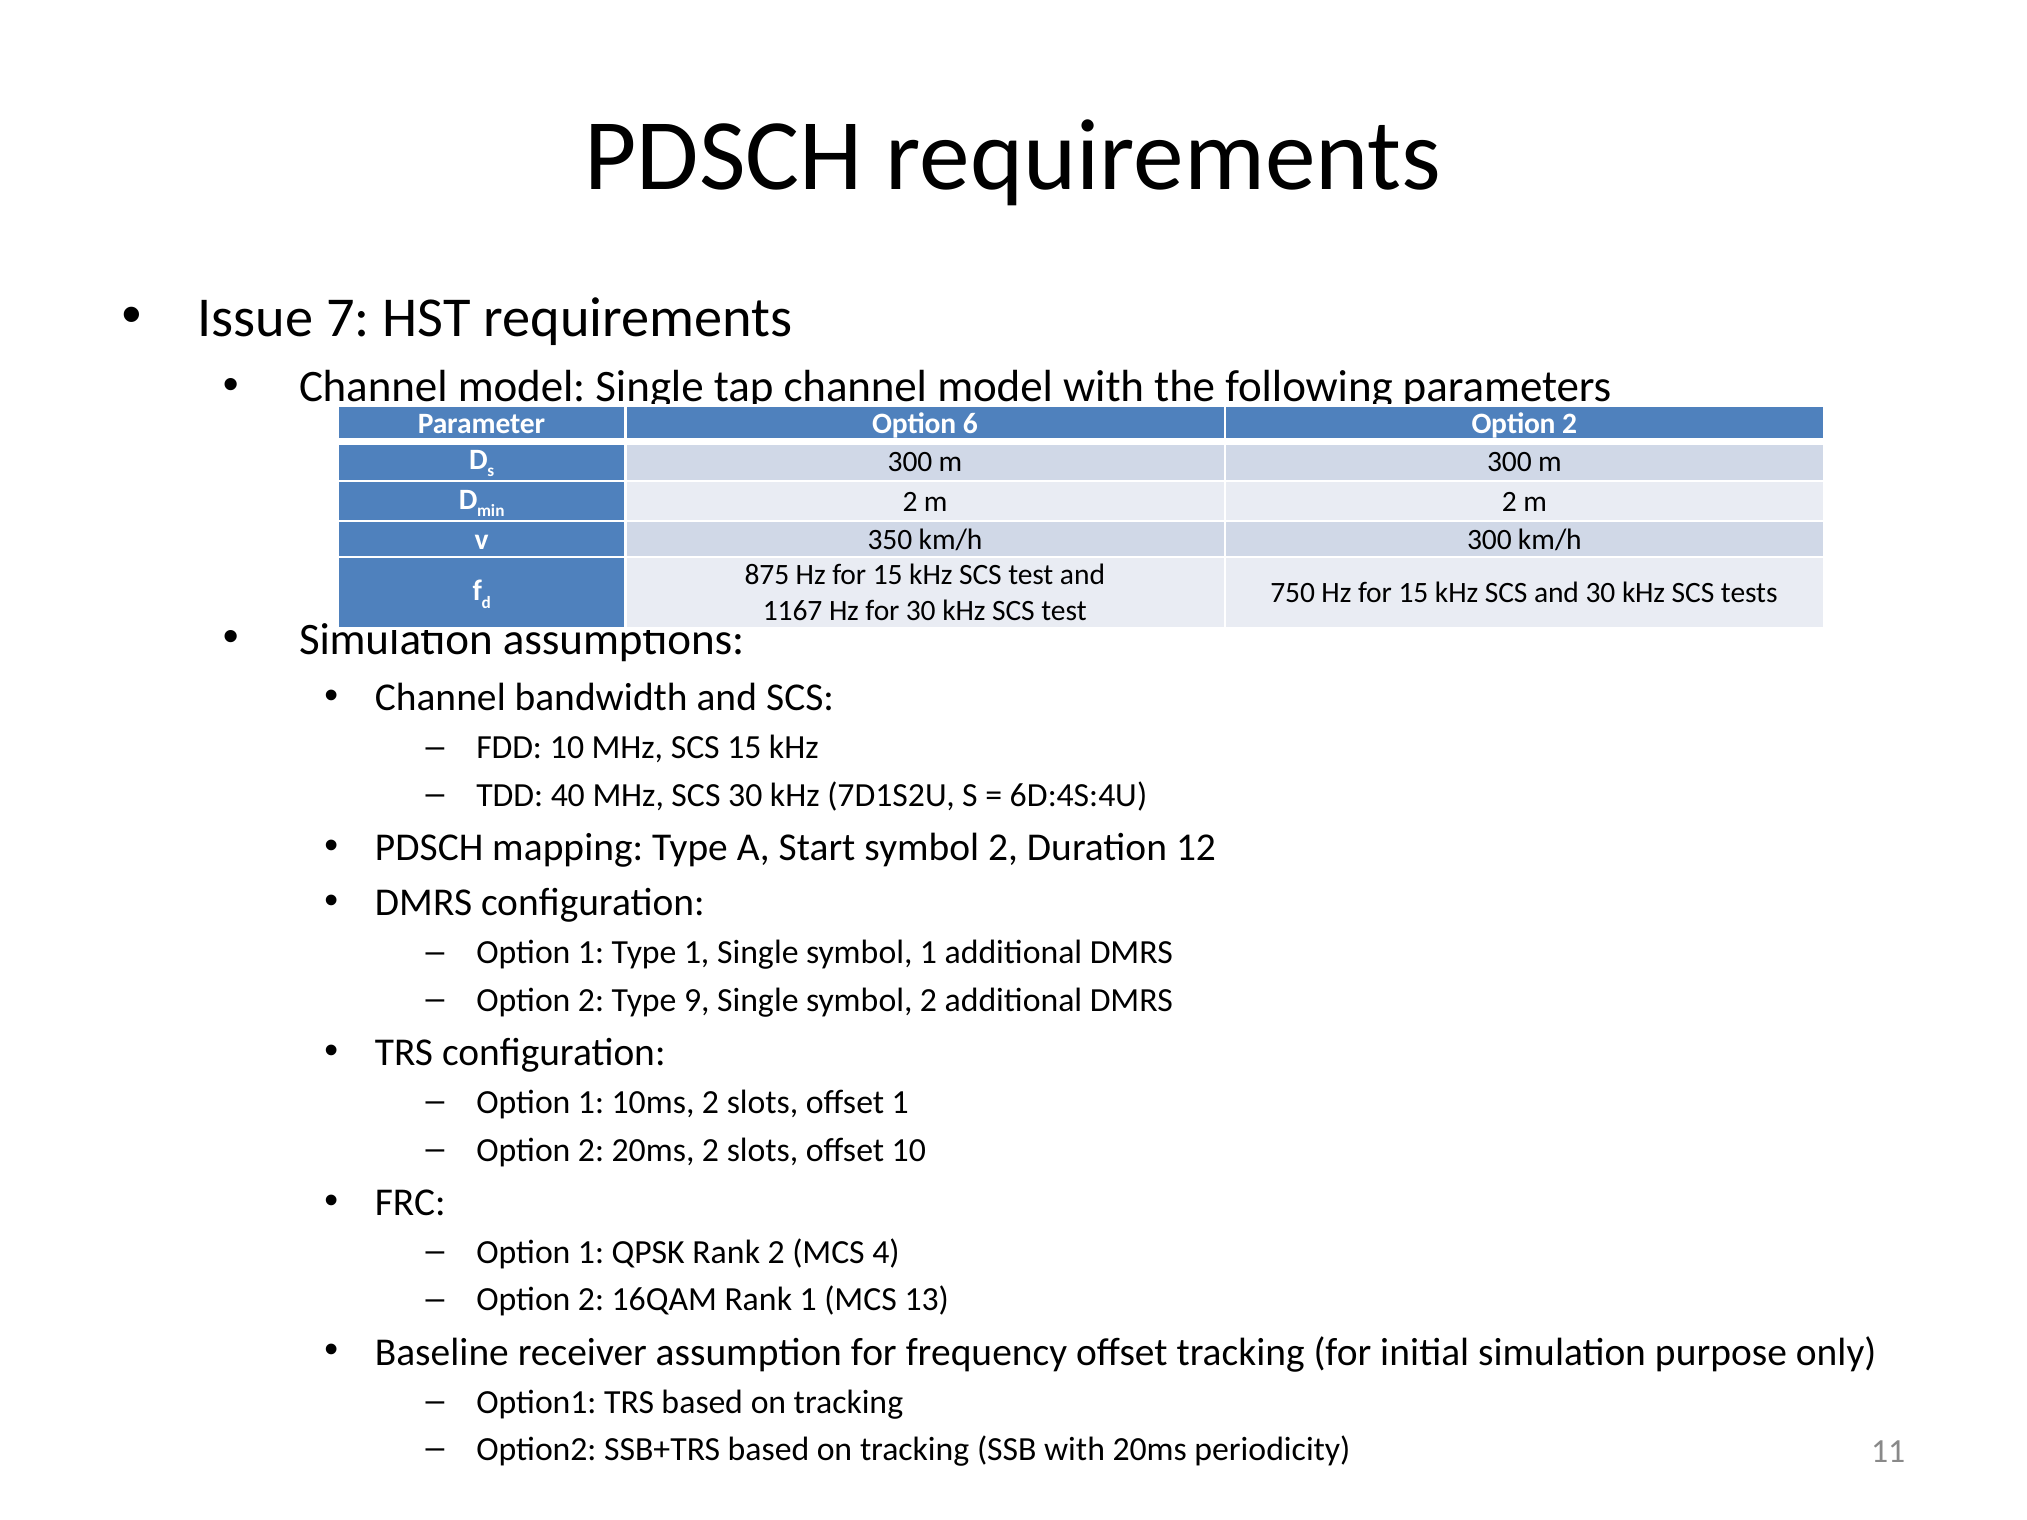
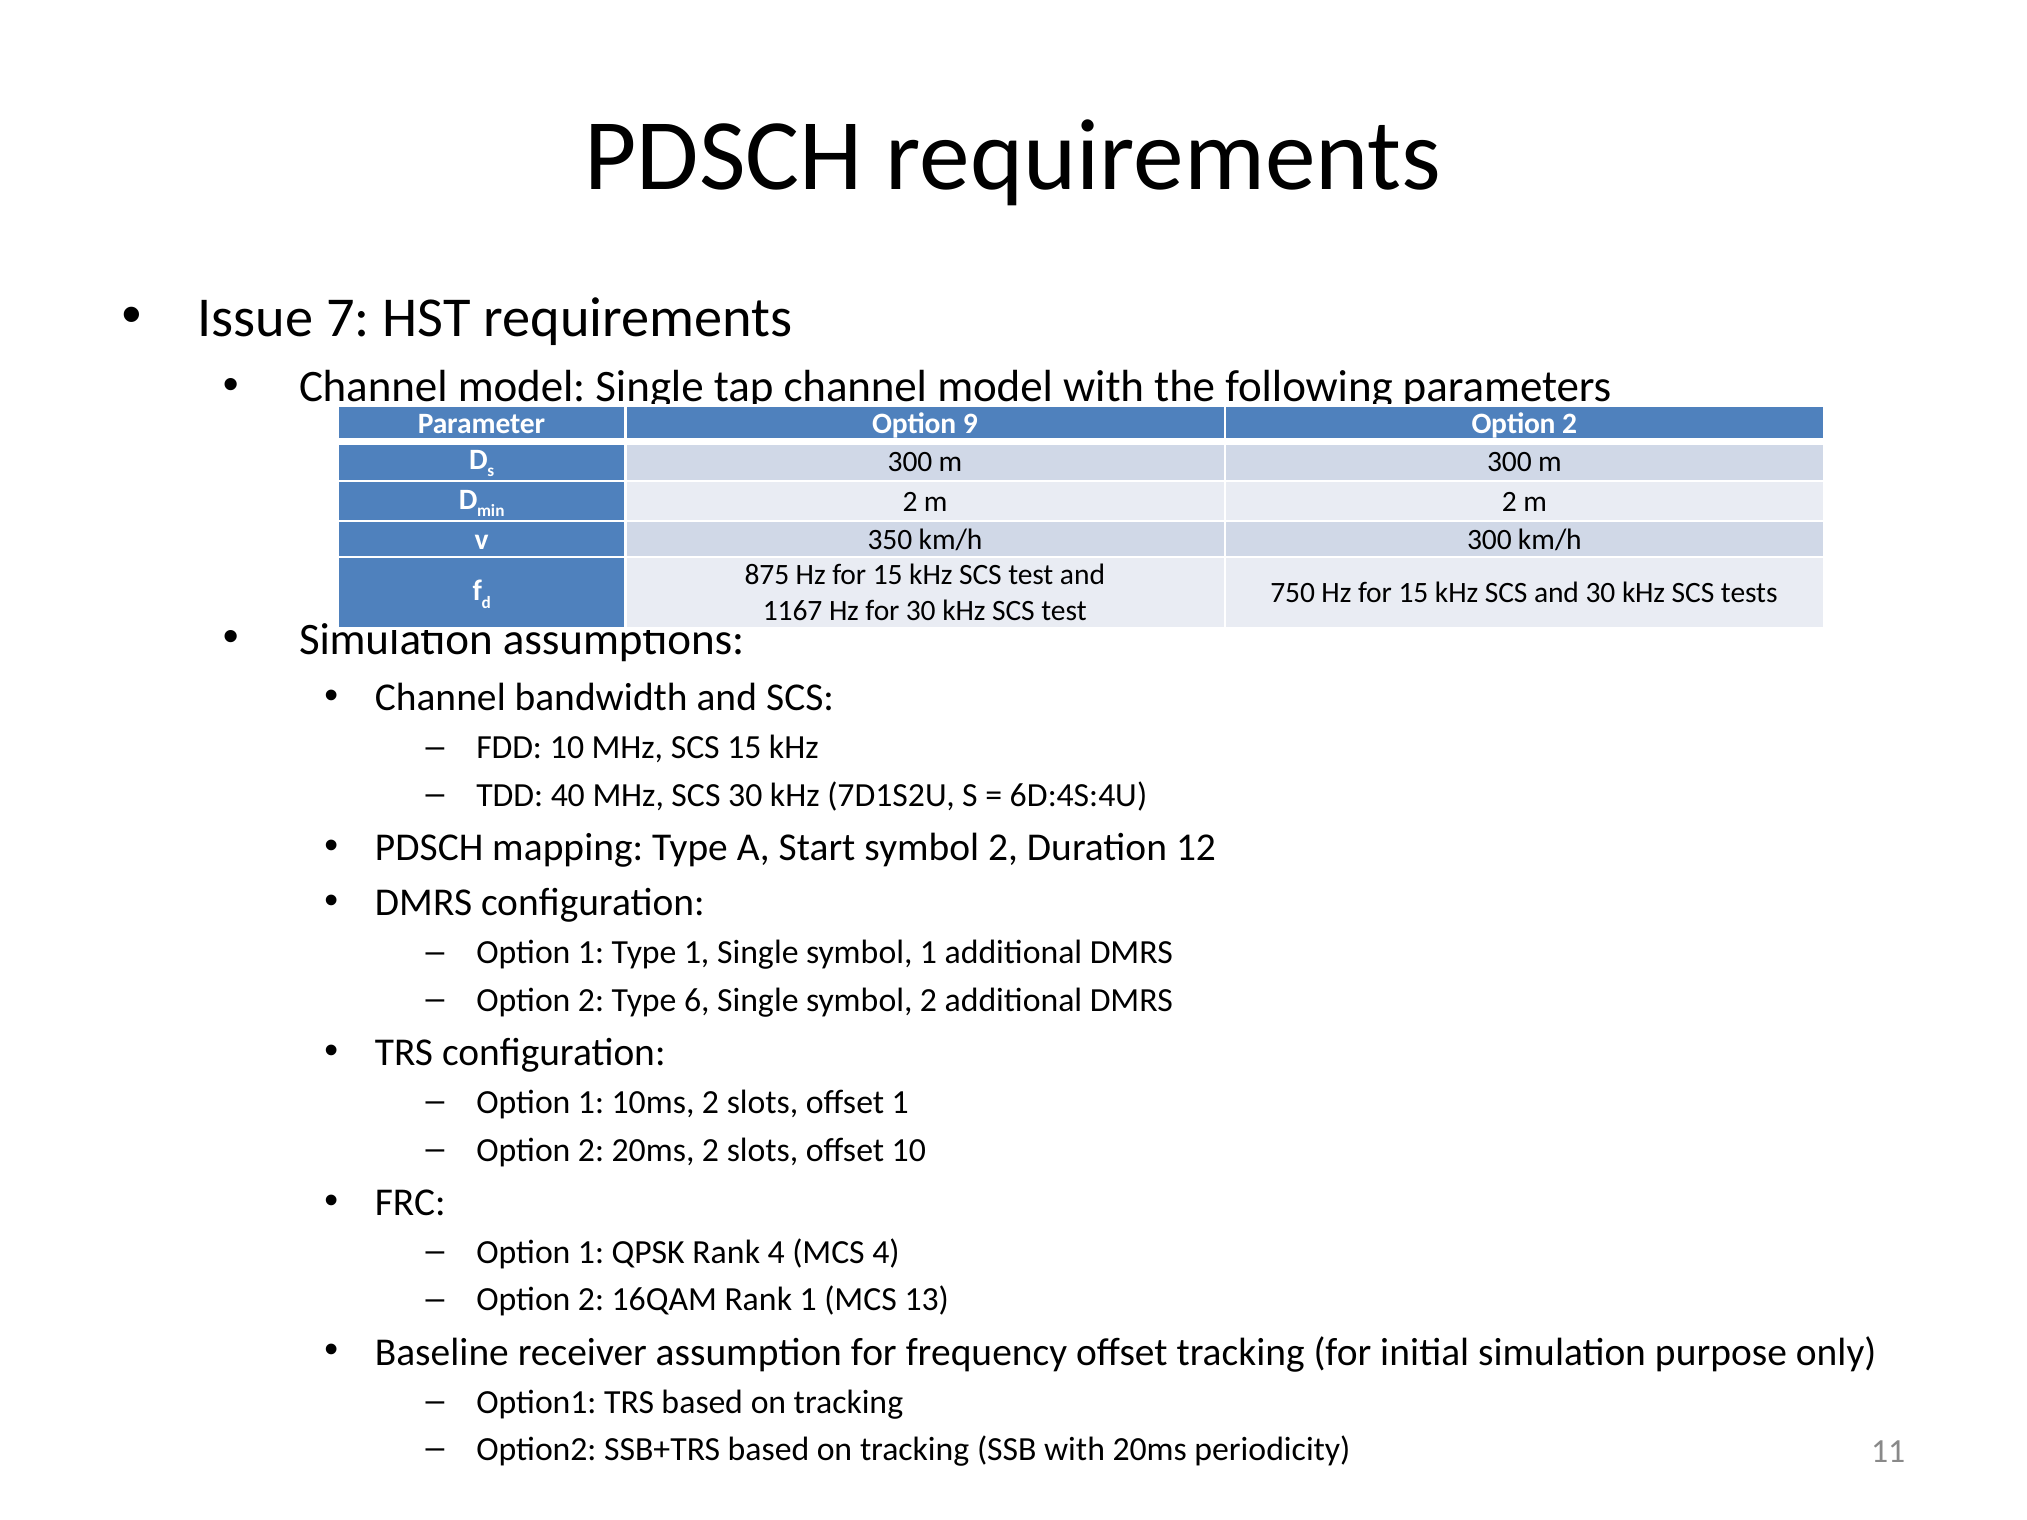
6: 6 -> 9
9: 9 -> 6
Rank 2: 2 -> 4
